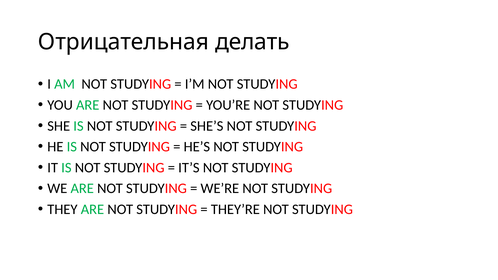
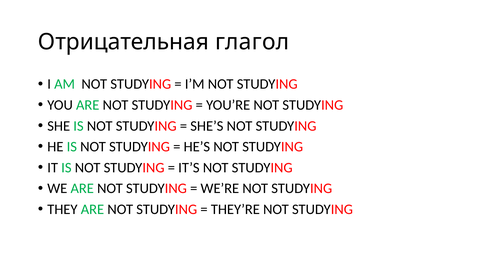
делать: делать -> глагол
